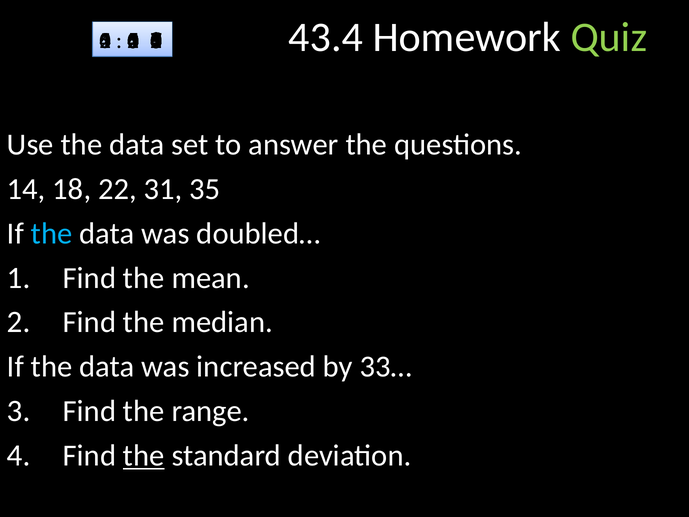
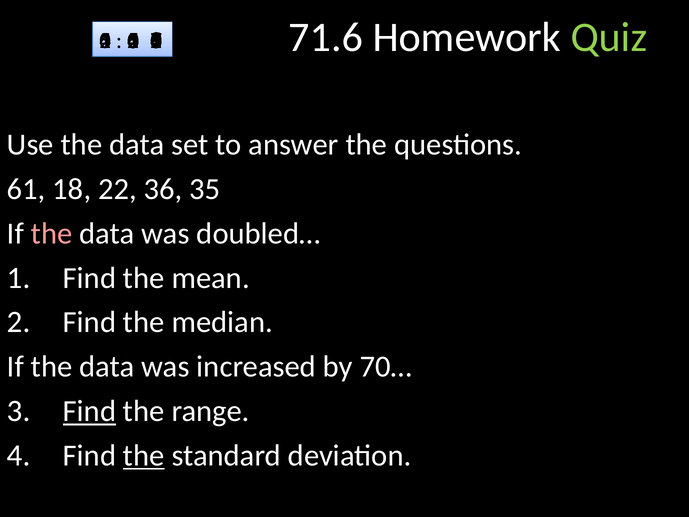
43.4: 43.4 -> 71.6
14: 14 -> 61
31: 31 -> 36
the at (52, 233) colour: light blue -> pink
33…: 33… -> 70…
Find at (90, 411) underline: none -> present
